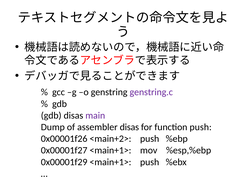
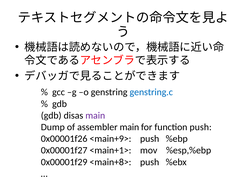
genstring.c colour: purple -> blue
assembler disas: disas -> main
<main+2>: <main+2> -> <main+9>
0x00001f29 <main+1>: <main+1> -> <main+8>
